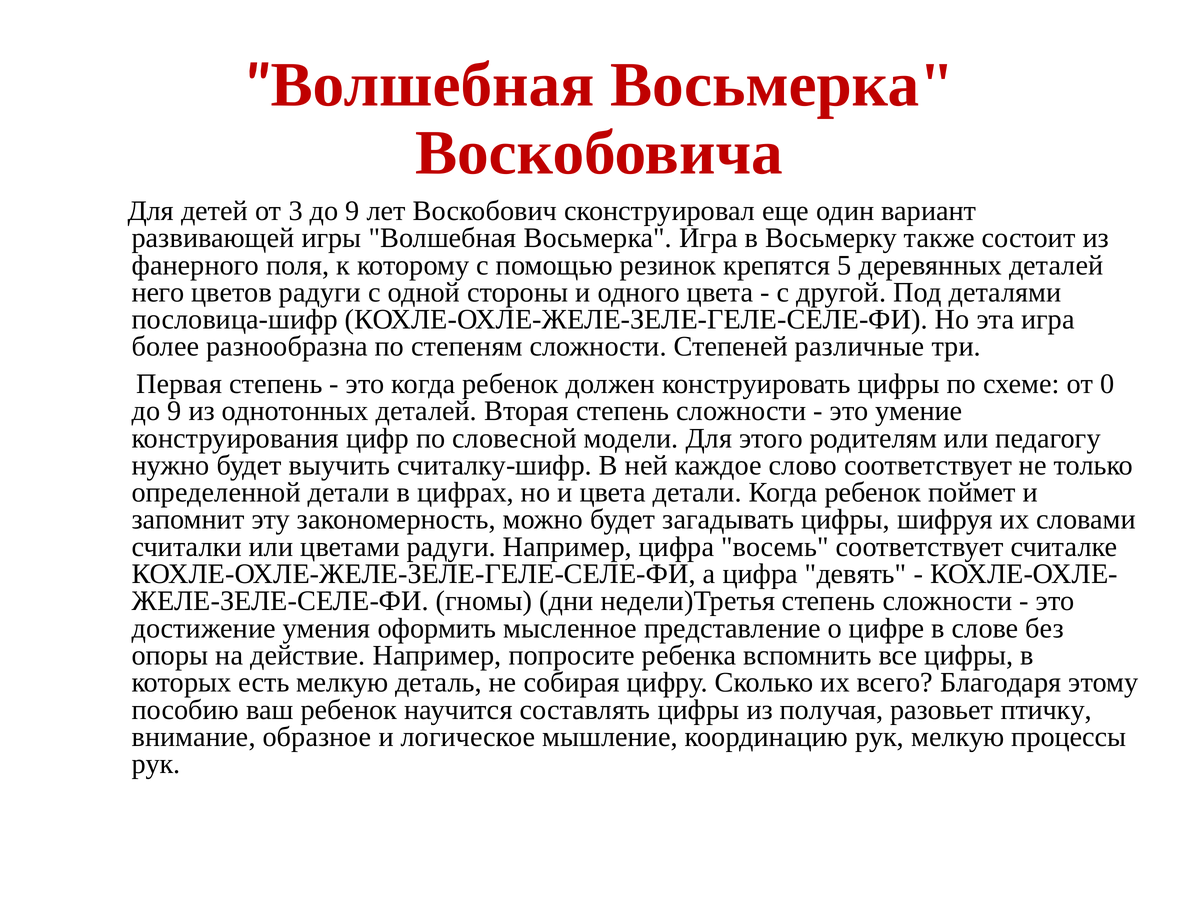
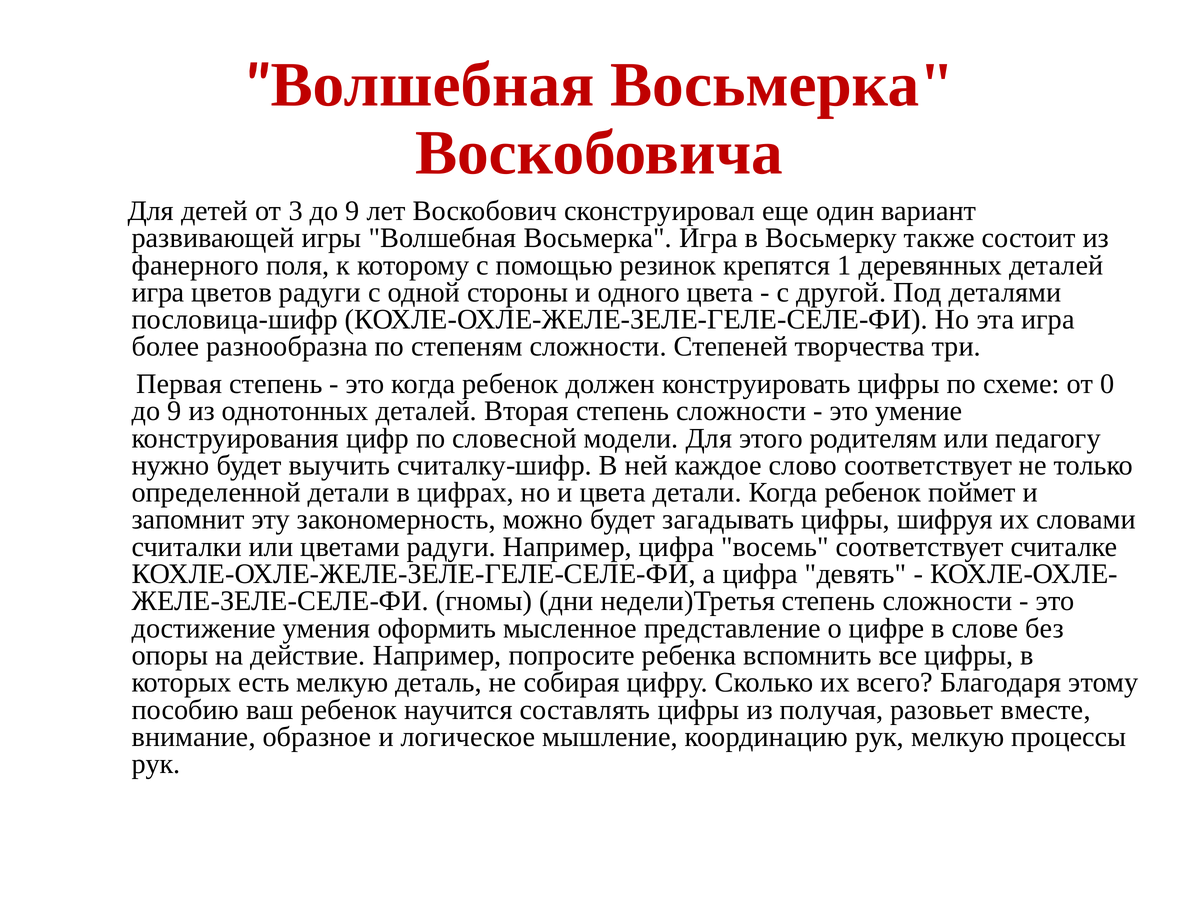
5: 5 -> 1
него at (158, 293): него -> игра
различные: различные -> творчества
птичку: птичку -> вместе
